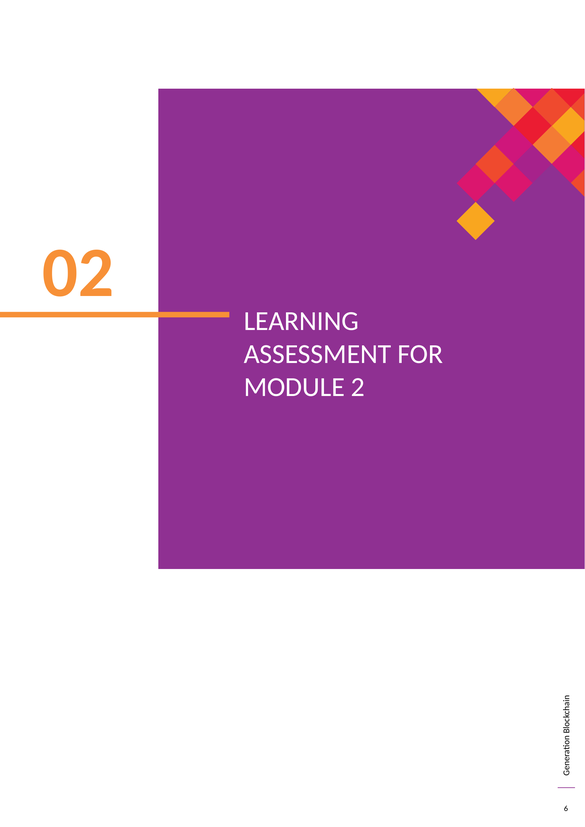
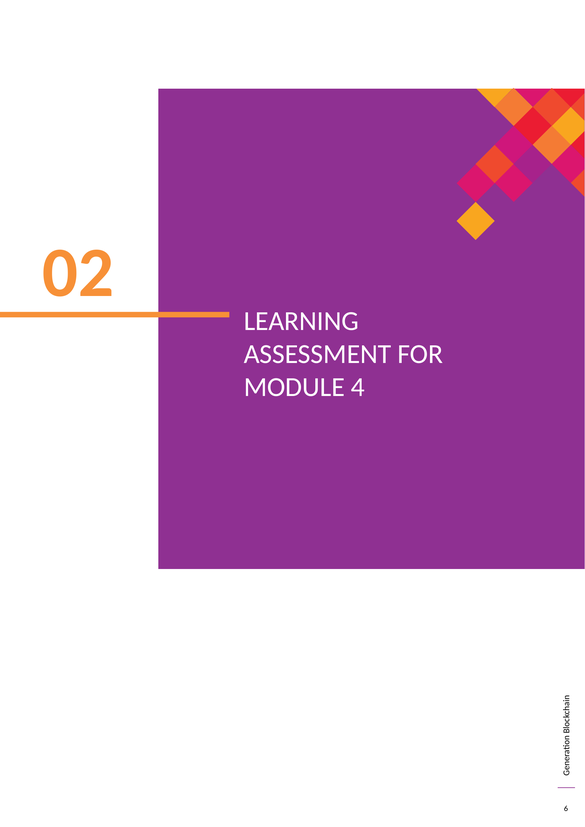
2: 2 -> 4
